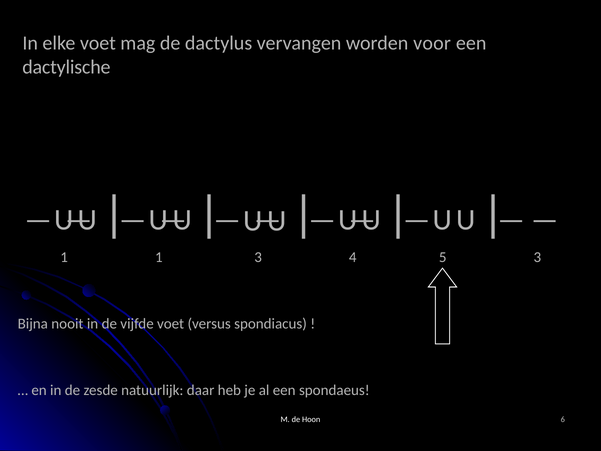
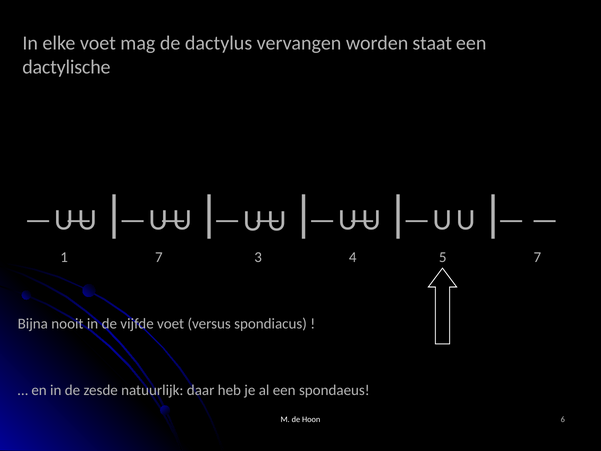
voor: voor -> staat
1 1: 1 -> 7
5 3: 3 -> 7
